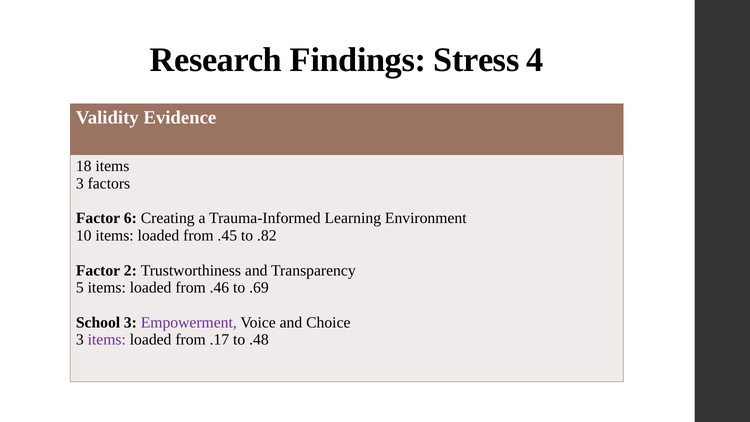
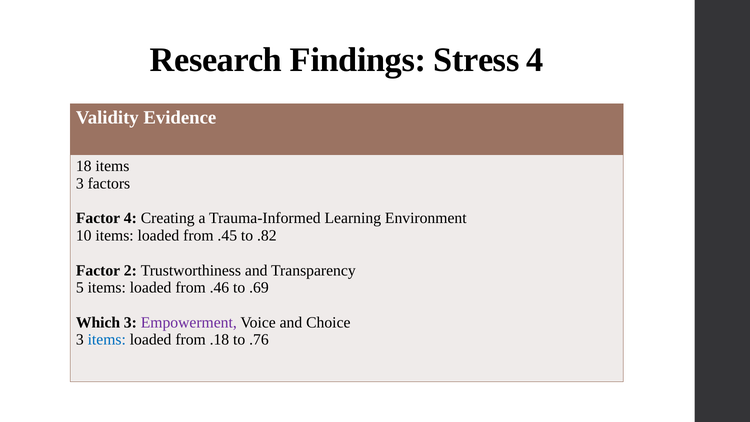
Factor 6: 6 -> 4
School: School -> Which
items at (107, 340) colour: purple -> blue
.17: .17 -> .18
.48: .48 -> .76
